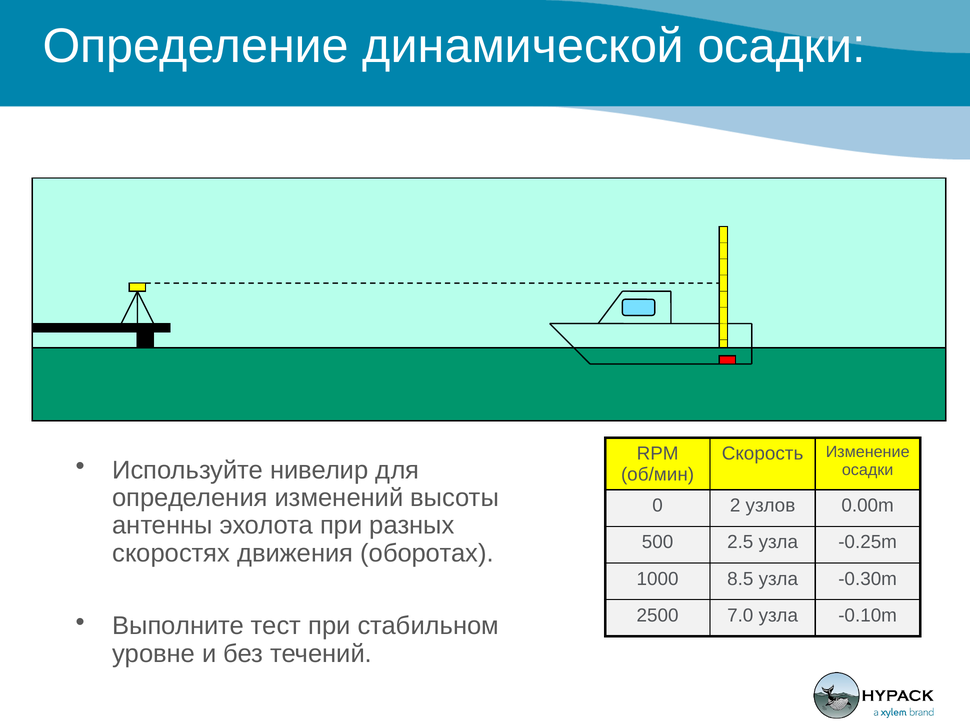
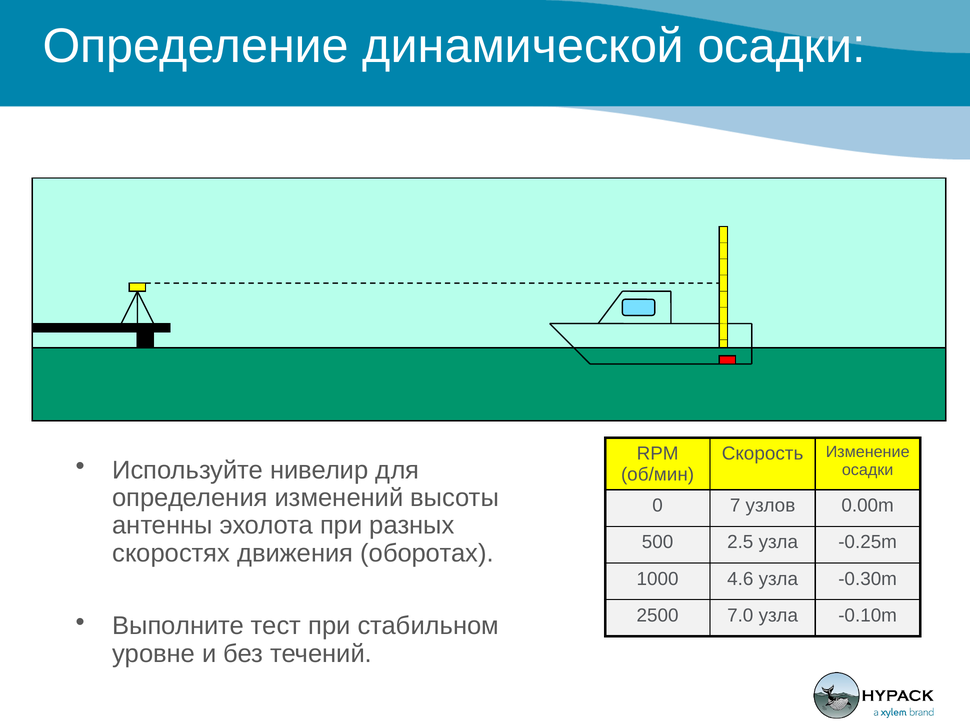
2: 2 -> 7
8.5: 8.5 -> 4.6
